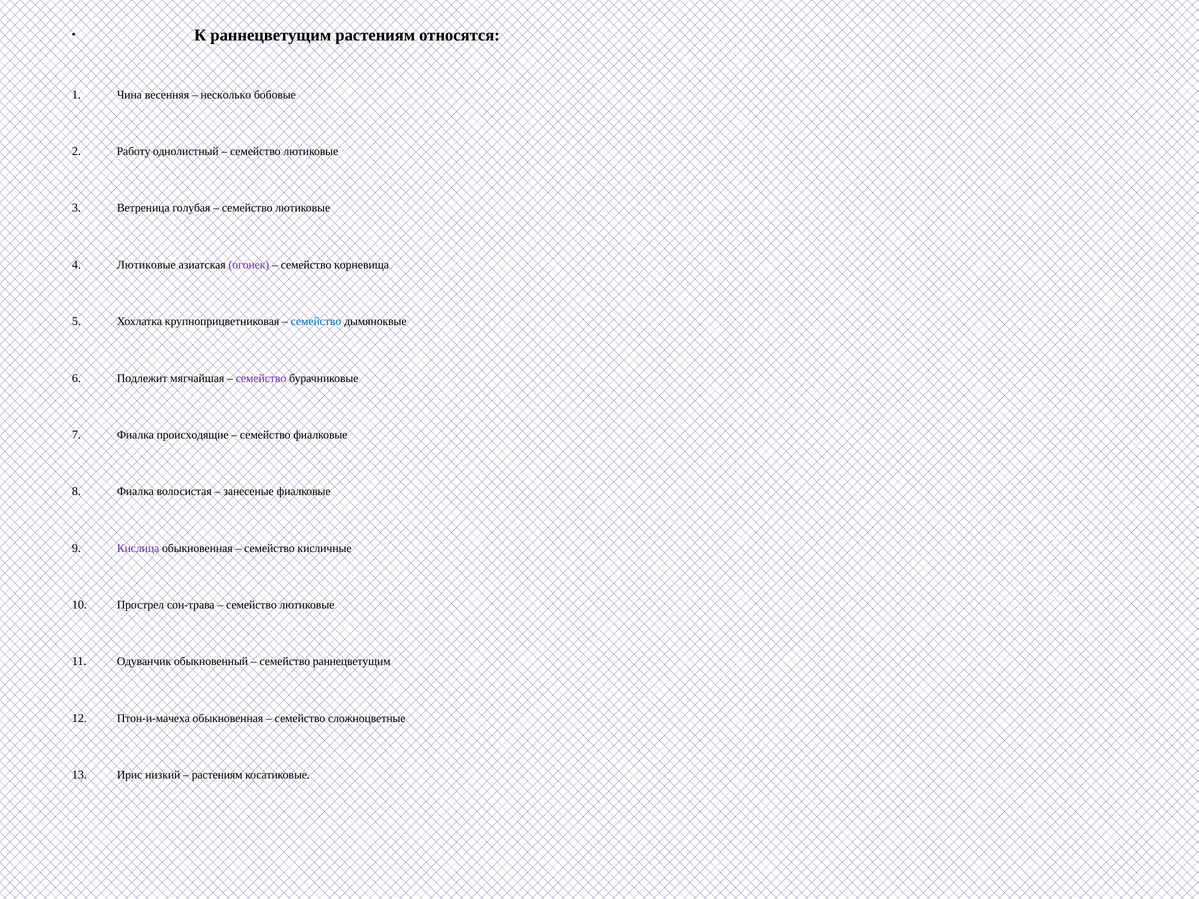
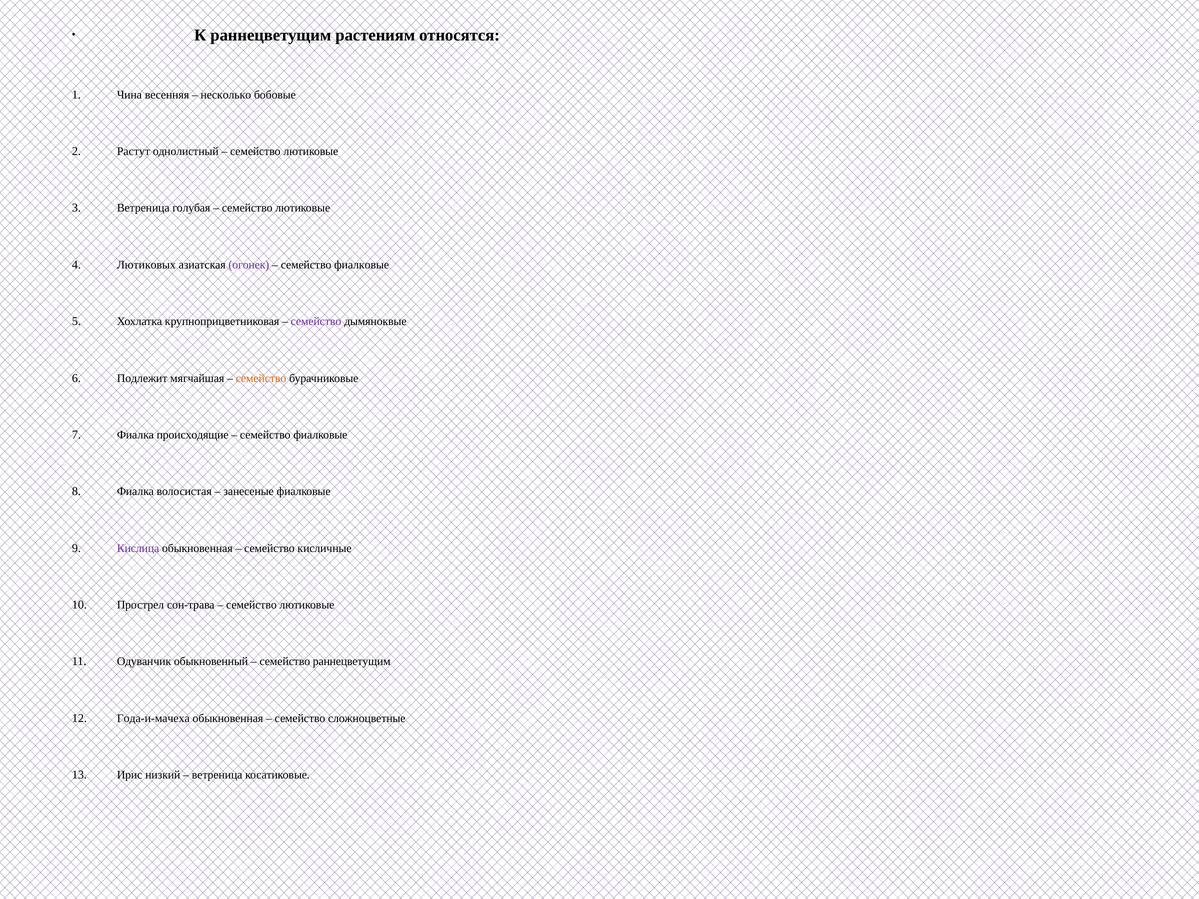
Работу: Работу -> Растут
Лютиковые at (146, 265): Лютиковые -> Лютиковых
корневища at (362, 265): корневища -> фиалковые
семейство at (316, 322) colour: blue -> purple
семейство at (261, 378) colour: purple -> orange
Птон-и-мачеха: Птон-и-мачеха -> Года-и-мачеха
растениям at (217, 775): растениям -> ветреница
